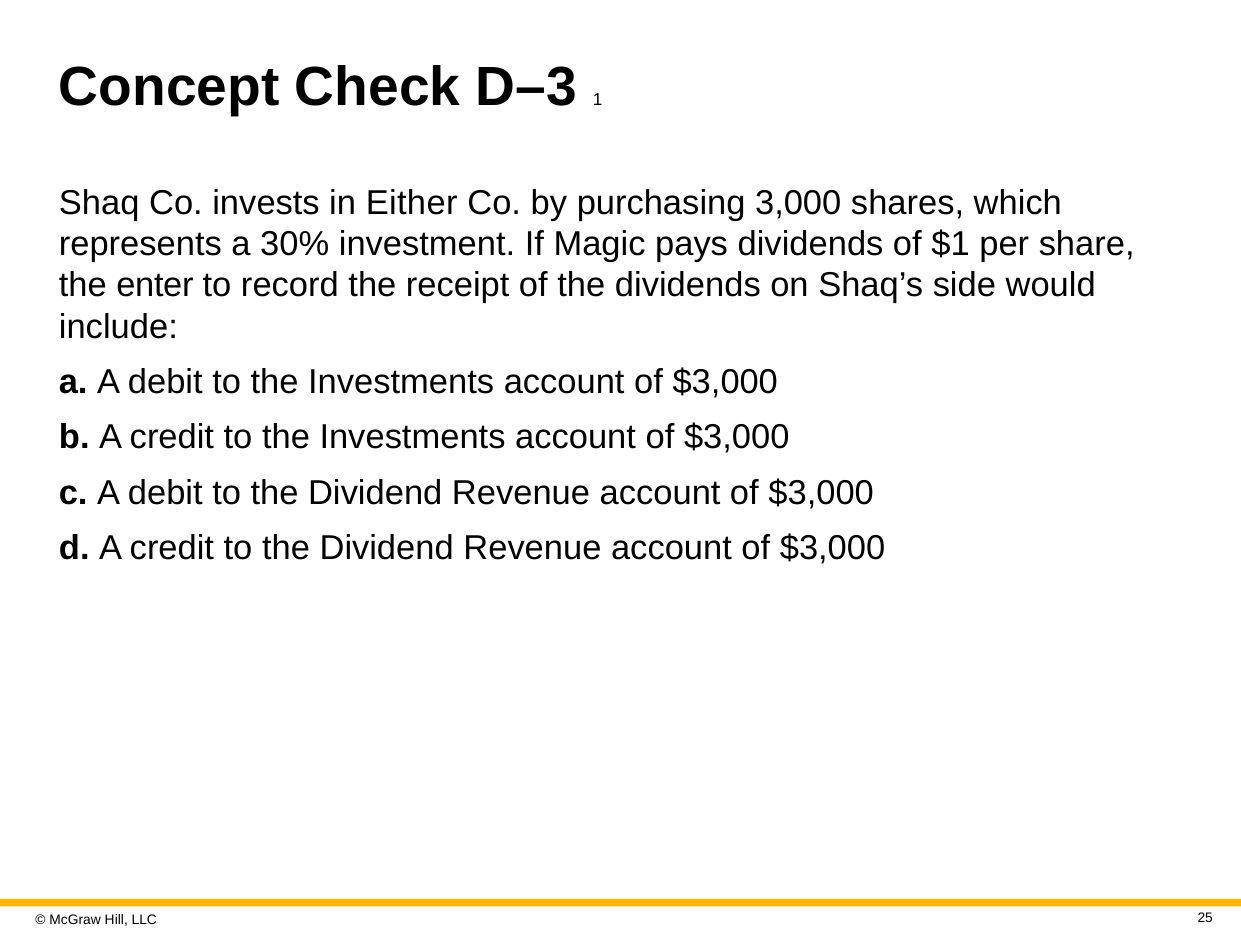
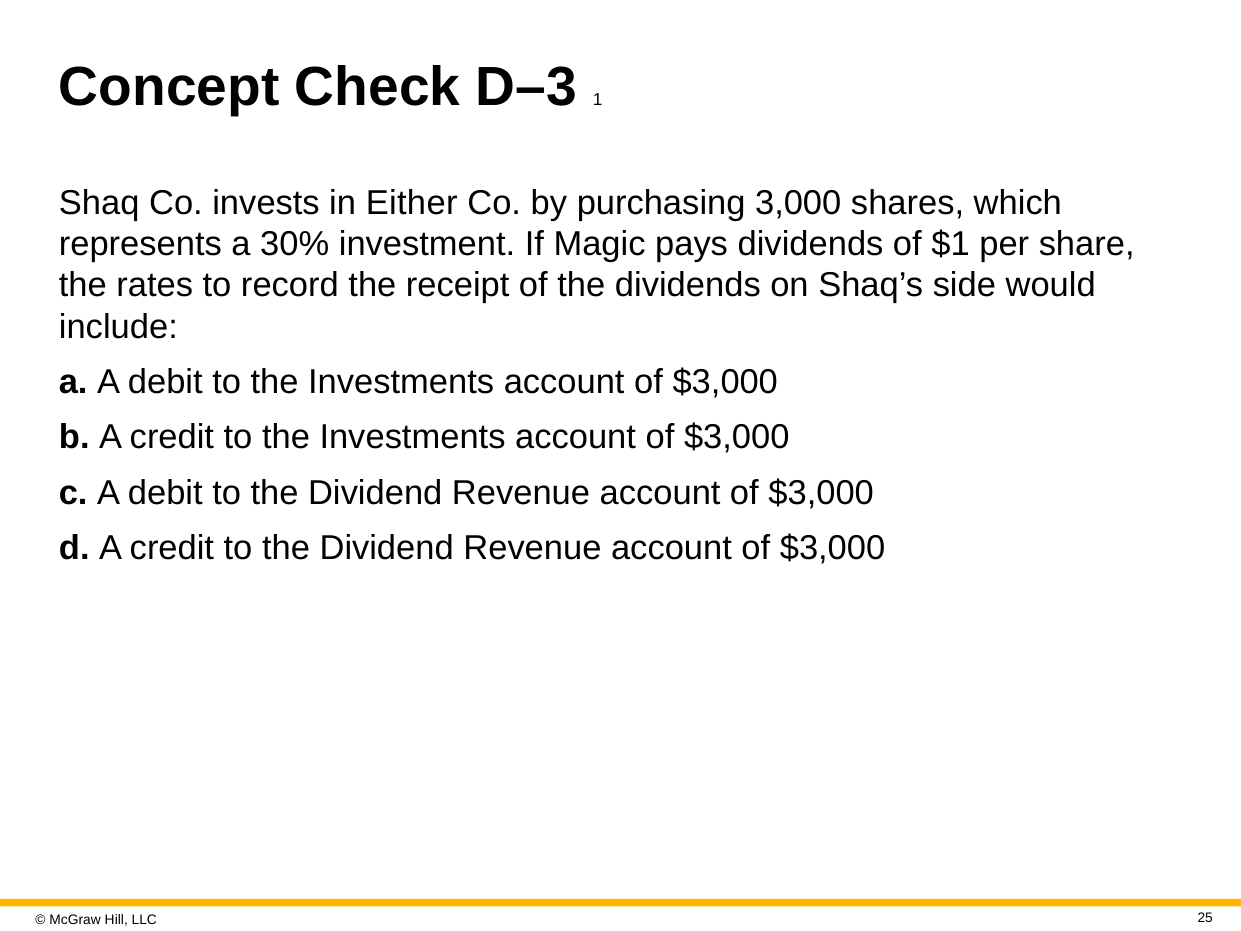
enter: enter -> rates
